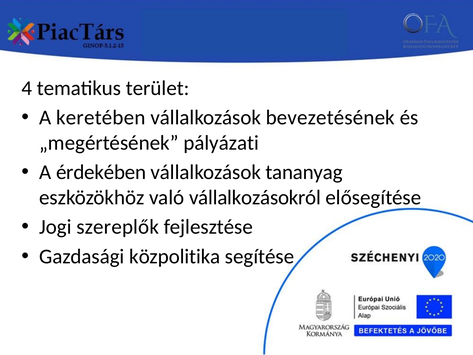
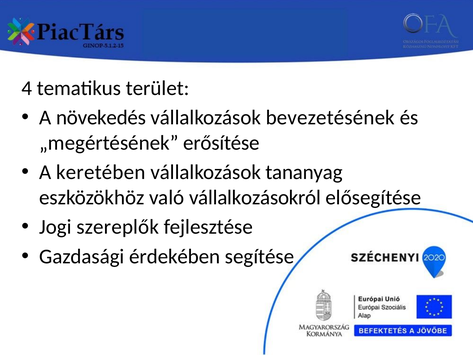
keretében: keretében -> növekedés
pályázati: pályázati -> erősítése
érdekében: érdekében -> keretében
közpolitika: közpolitika -> érdekében
